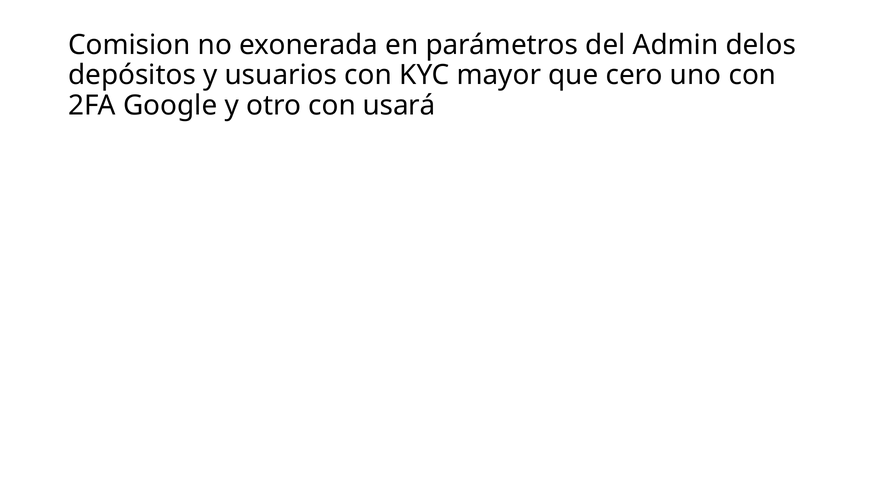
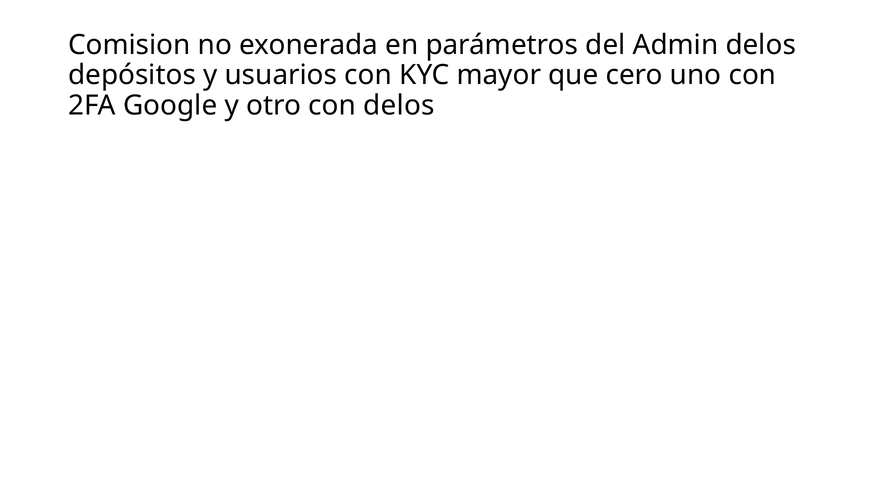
con usará: usará -> delos
